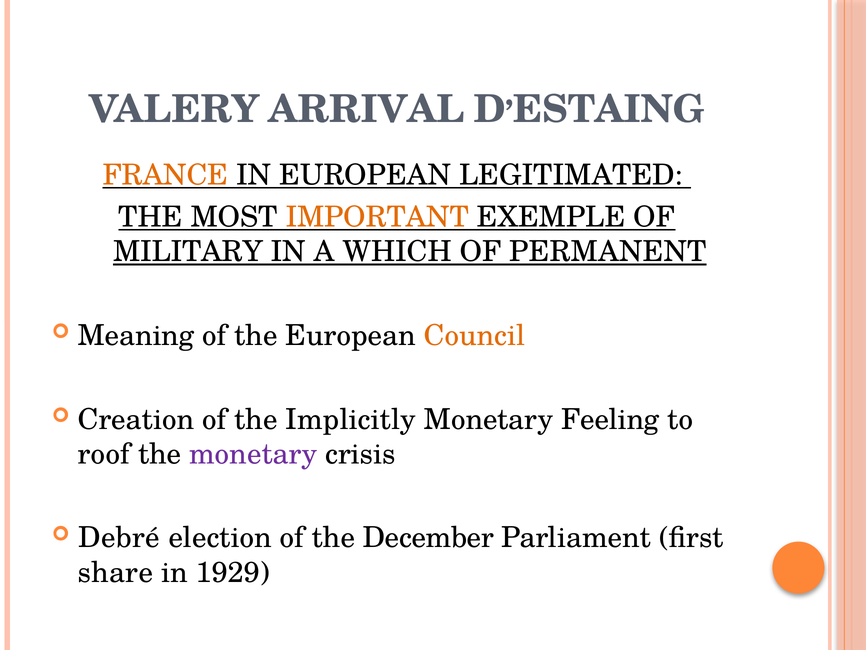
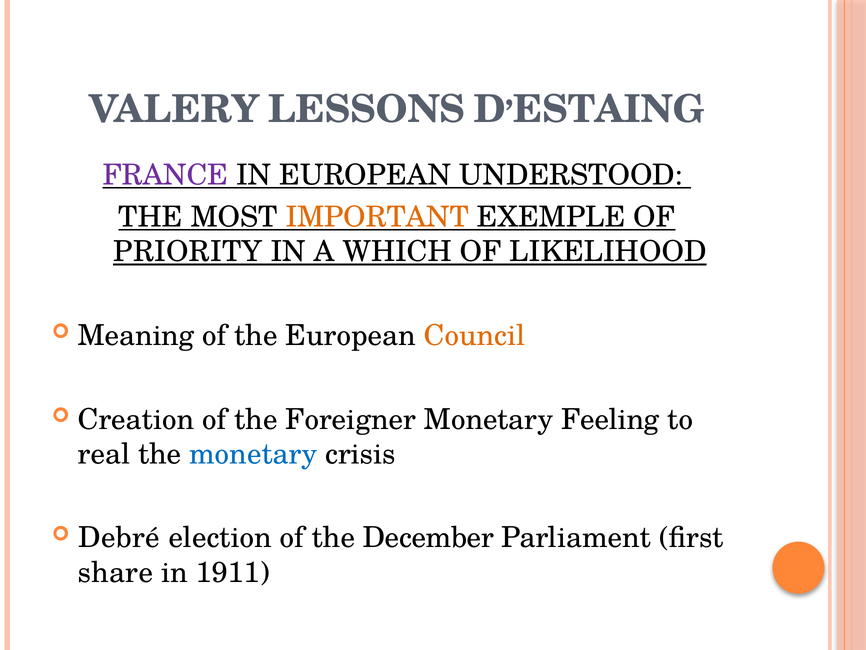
ARRIVAL: ARRIVAL -> LESSONS
FRANCE colour: orange -> purple
LEGITIMATED: LEGITIMATED -> UNDERSTOOD
MILITARY: MILITARY -> PRIORITY
PERMANENT: PERMANENT -> LIKELIHOOD
Implicitly: Implicitly -> Foreigner
roof: roof -> real
monetary at (253, 454) colour: purple -> blue
1929: 1929 -> 1911
